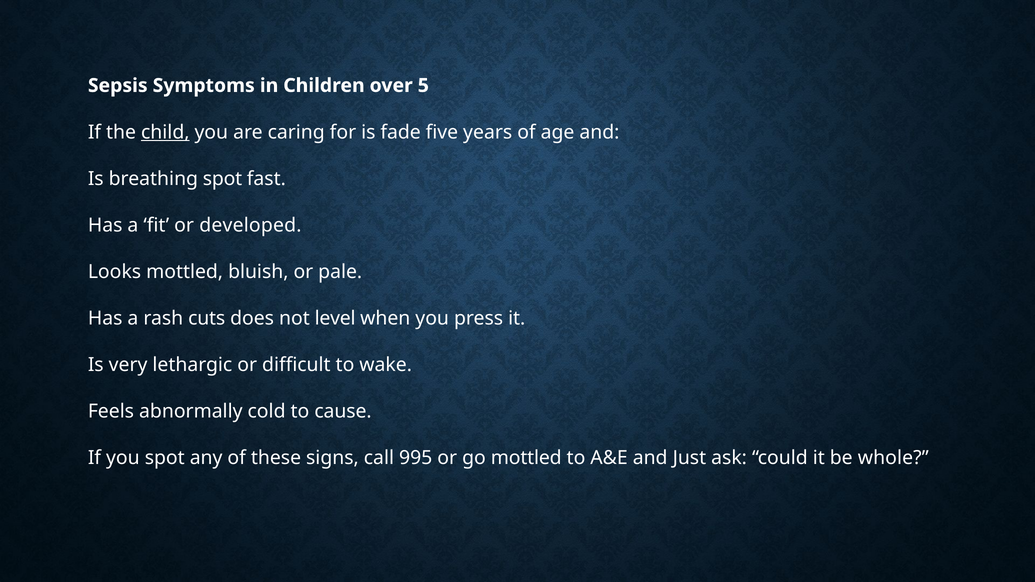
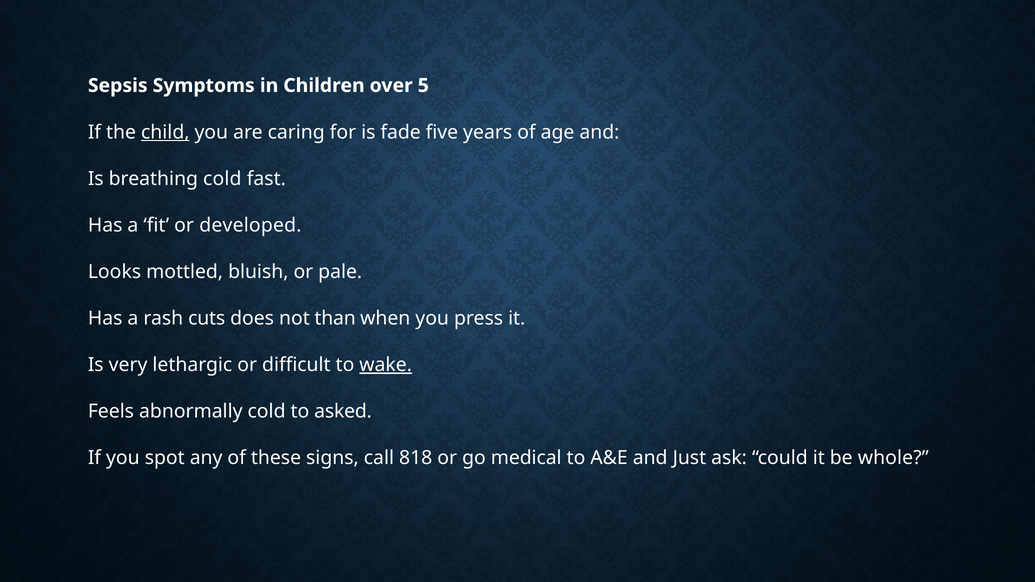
breathing spot: spot -> cold
level: level -> than
wake underline: none -> present
cause: cause -> asked
995: 995 -> 818
go mottled: mottled -> medical
